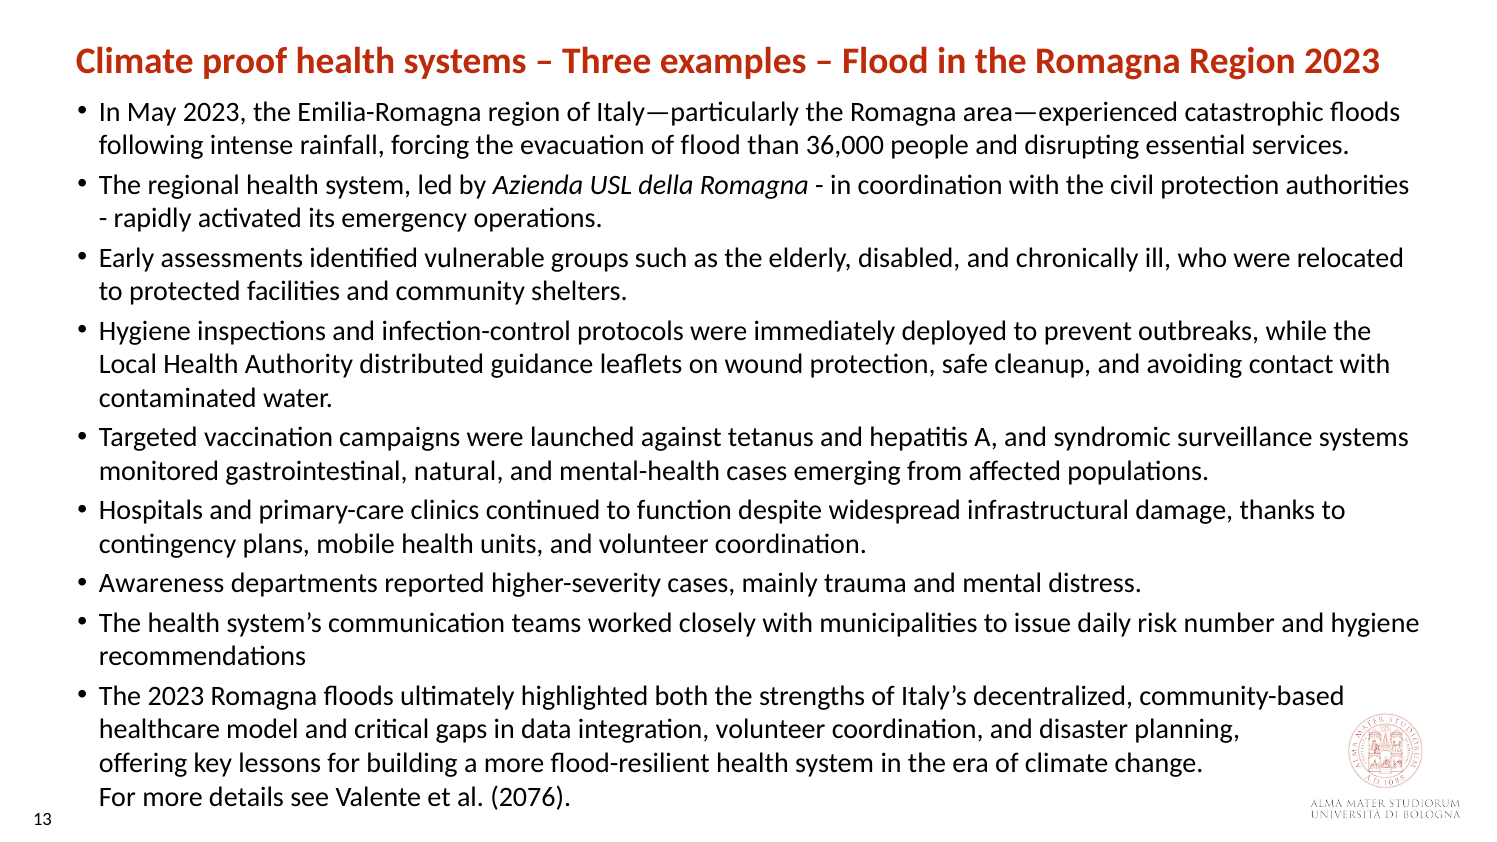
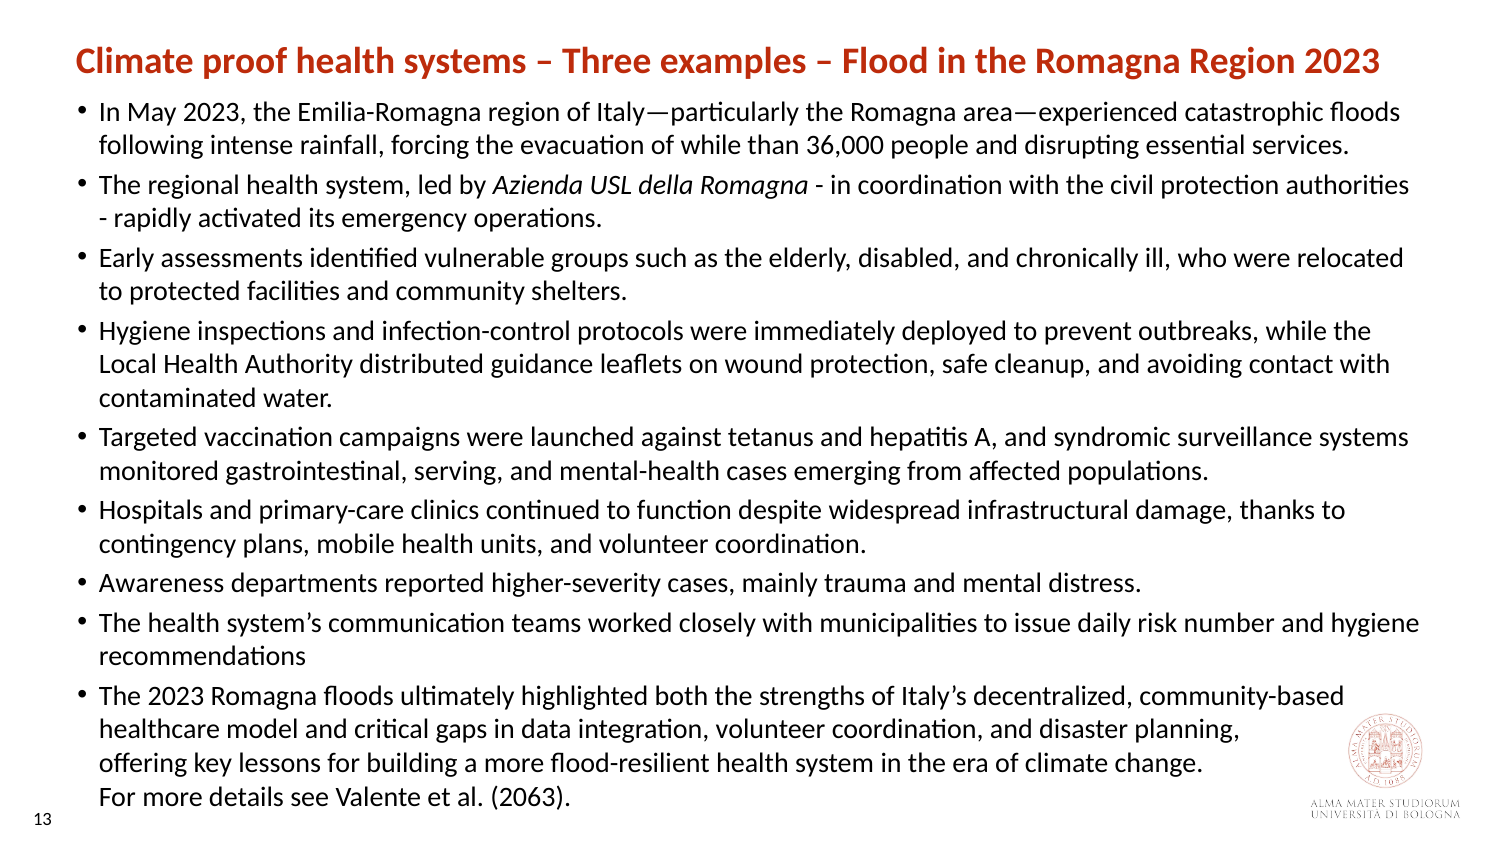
of flood: flood -> while
natural: natural -> serving
2076: 2076 -> 2063
